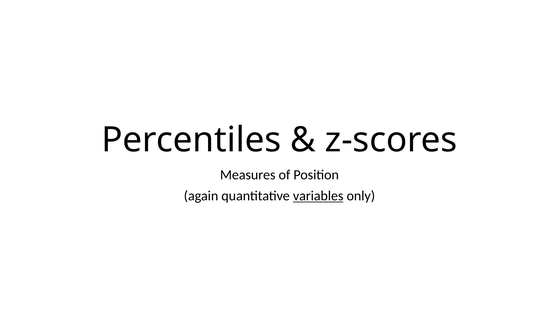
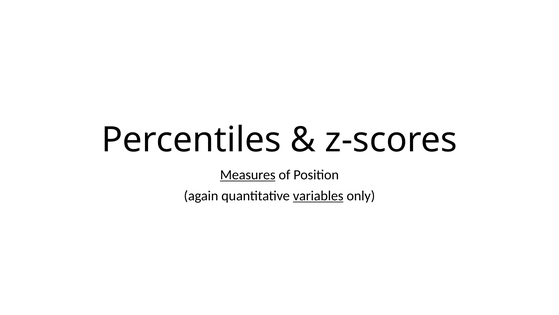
Measures underline: none -> present
